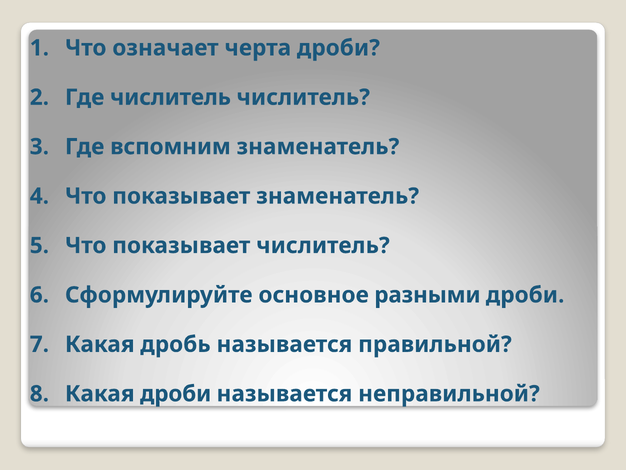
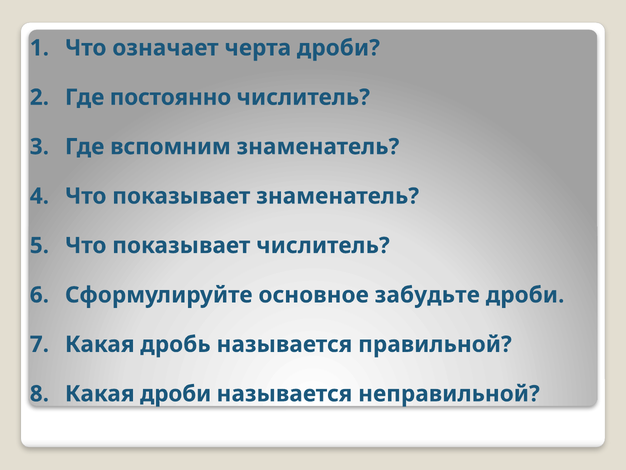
Где числитель: числитель -> постоянно
разными: разными -> забудьте
